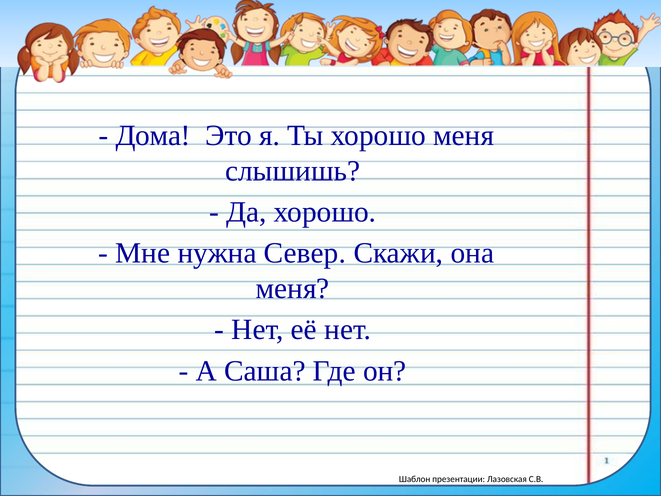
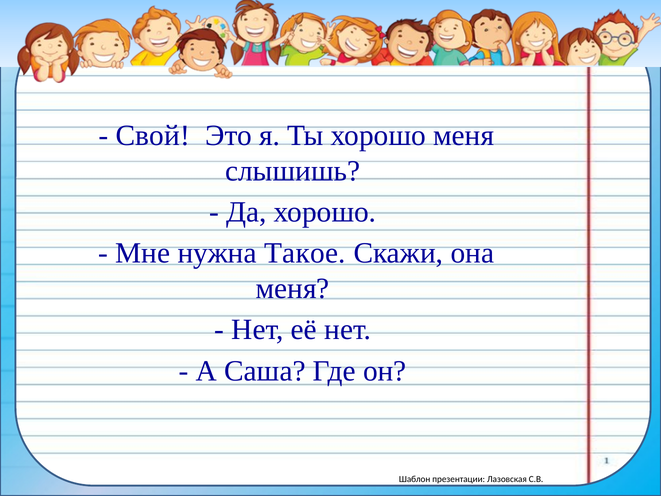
Дома: Дома -> Свой
Север: Север -> Такое
